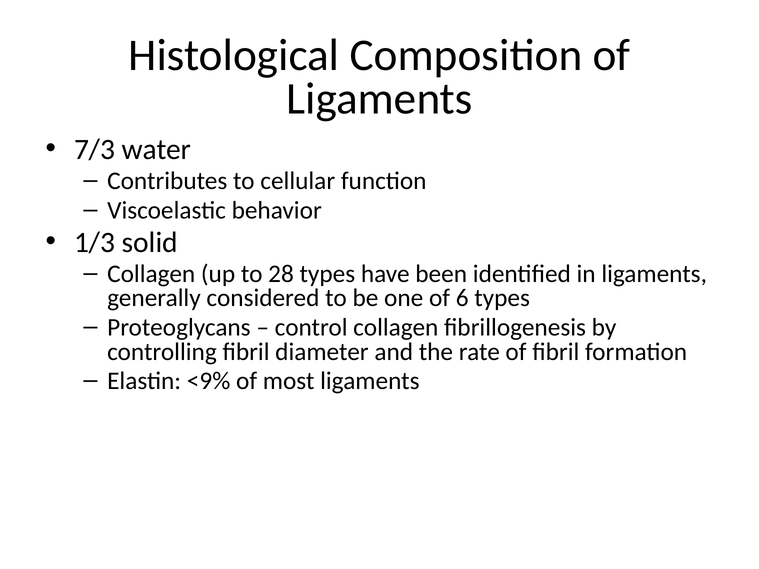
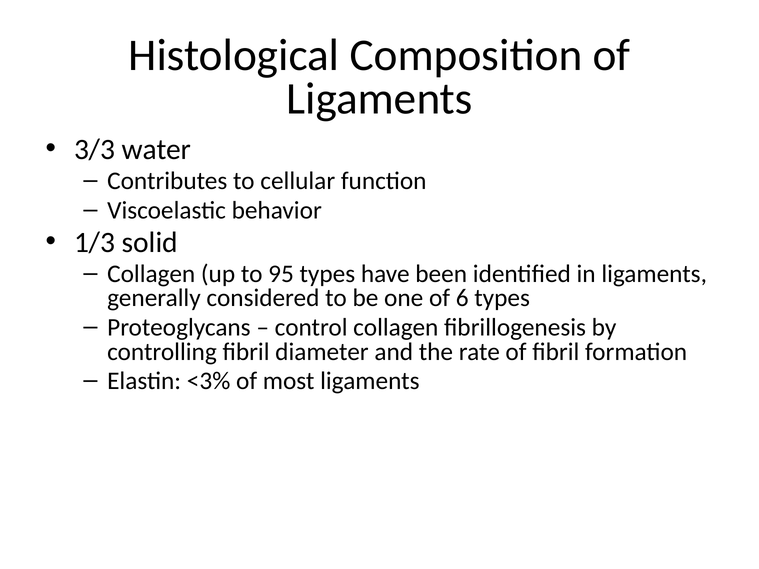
7/3: 7/3 -> 3/3
28: 28 -> 95
<9%: <9% -> <3%
